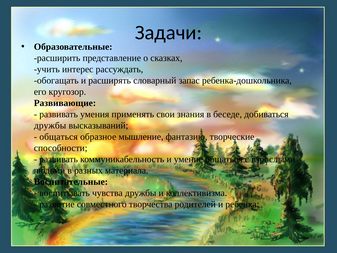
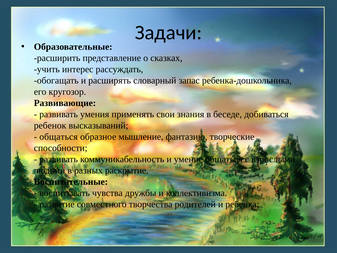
дружбы at (50, 125): дружбы -> ребенок
материала: материала -> раскрытие
